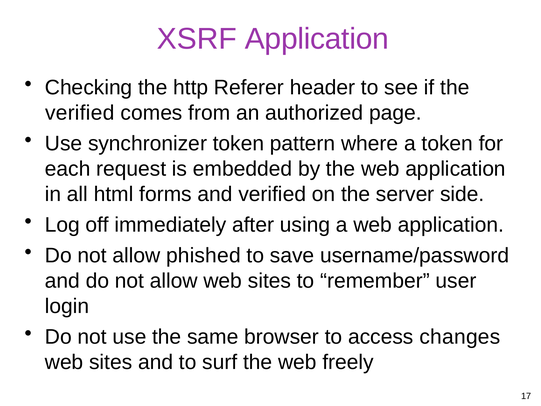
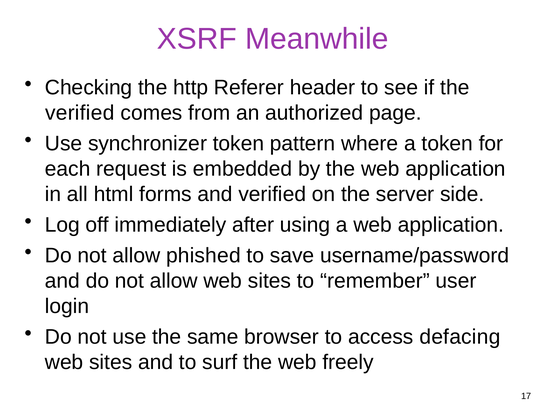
XSRF Application: Application -> Meanwhile
changes: changes -> defacing
